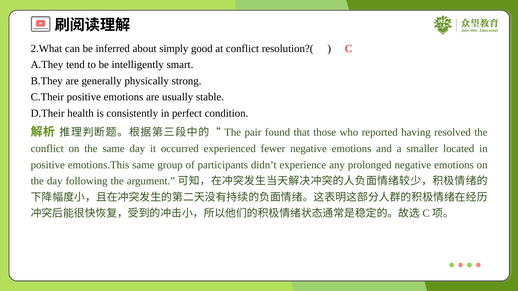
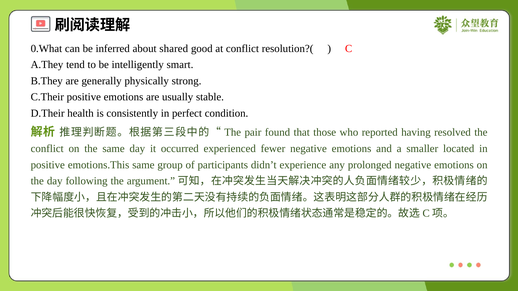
2.What: 2.What -> 0.What
simply: simply -> shared
